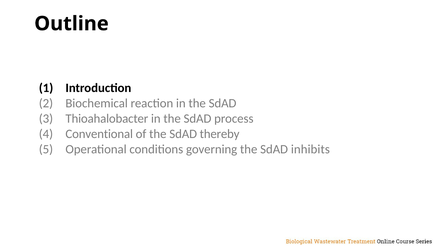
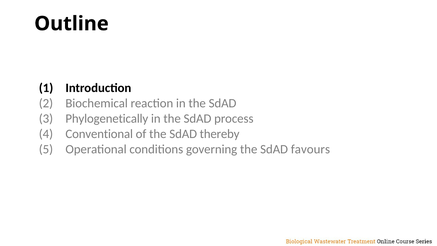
Thioahalobacter: Thioahalobacter -> Phylogenetically
inhibits: inhibits -> favours
